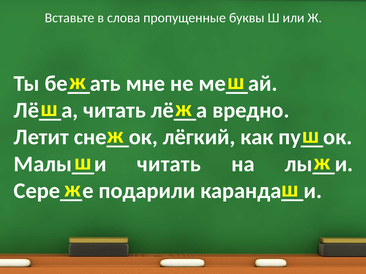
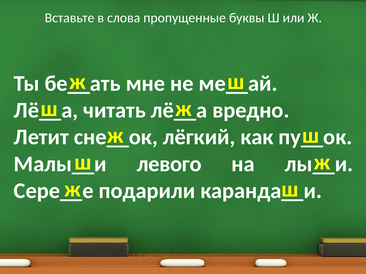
читать at (169, 164): читать -> левого
